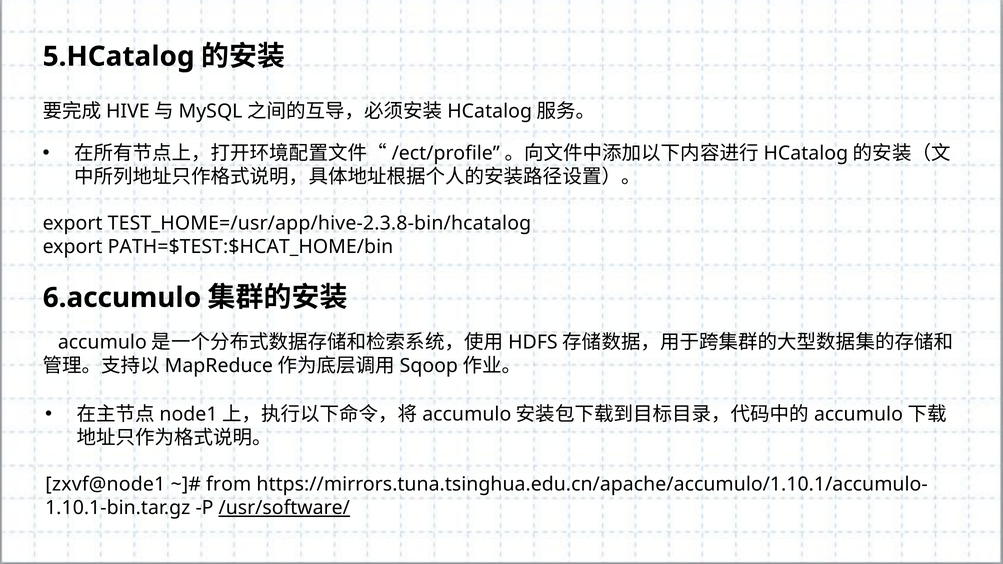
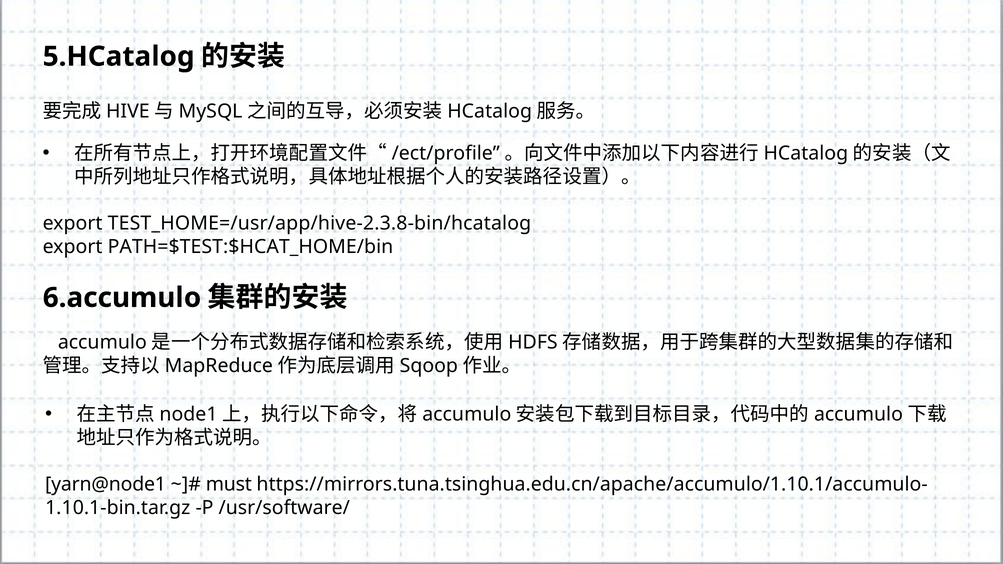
zxvf@node1: zxvf@node1 -> yarn@node1
from: from -> must
/usr/software/ underline: present -> none
